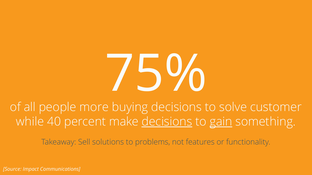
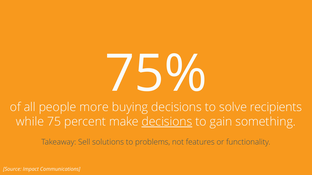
customer: customer -> recipients
40: 40 -> 75
gain underline: present -> none
